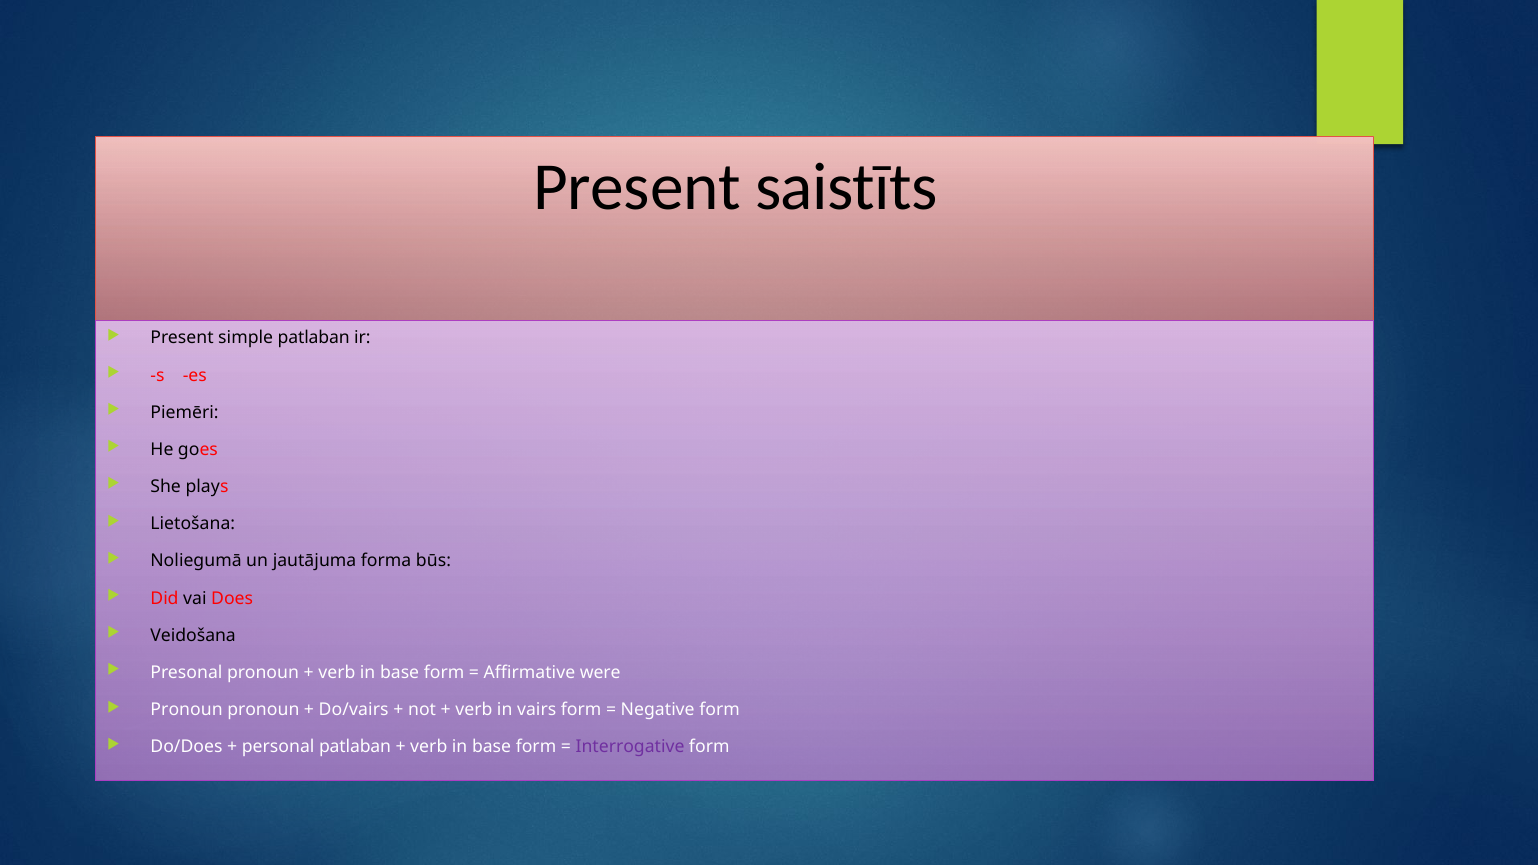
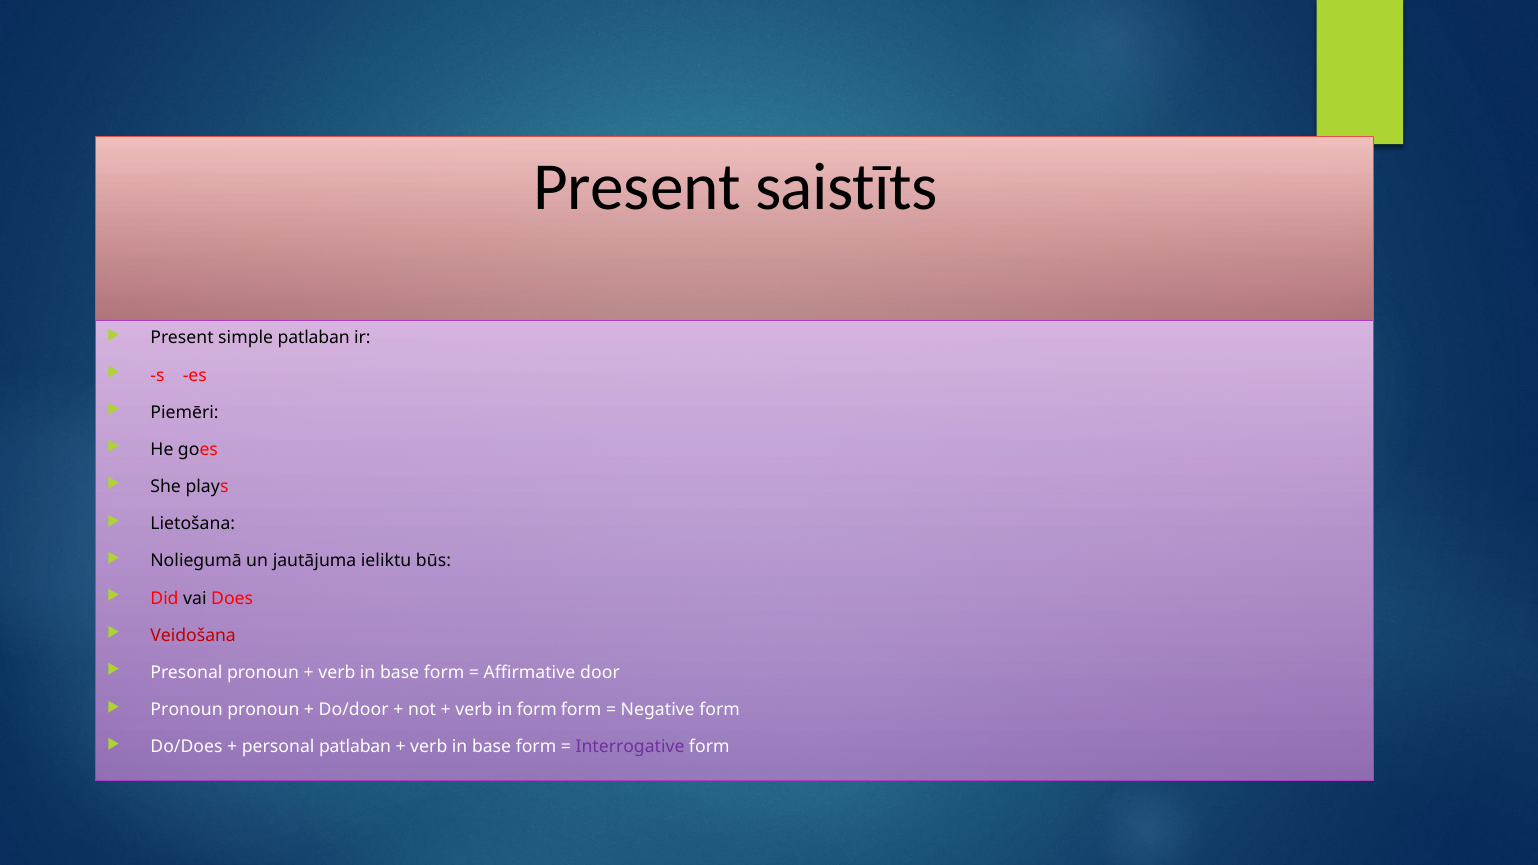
forma: forma -> ieliktu
Veidošana colour: black -> red
were: were -> door
Do/vairs: Do/vairs -> Do/door
in vairs: vairs -> form
